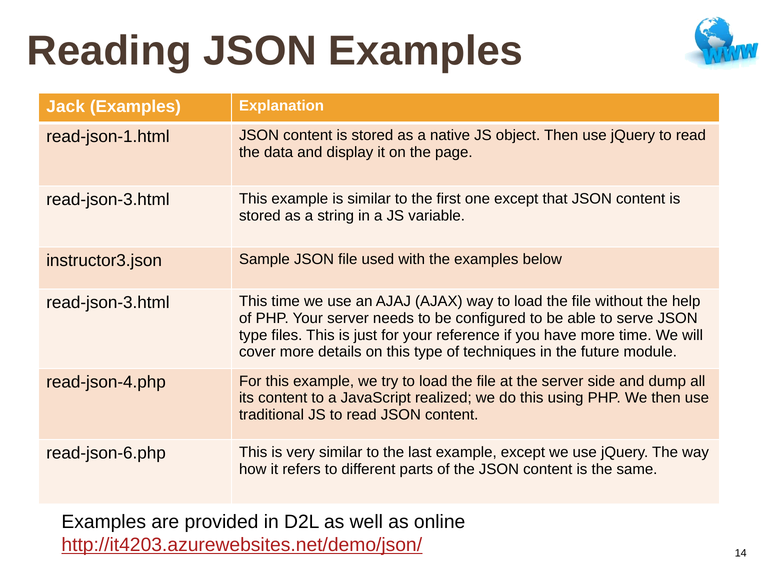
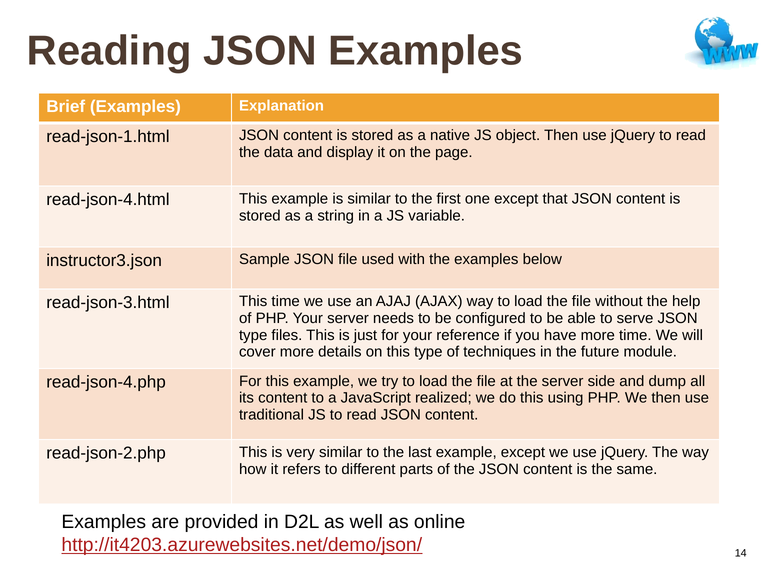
Jack: Jack -> Brief
read-json-3.html at (108, 200): read-json-3.html -> read-json-4.html
read-json-6.php: read-json-6.php -> read-json-2.php
